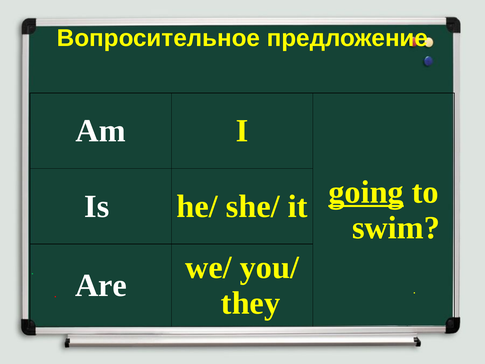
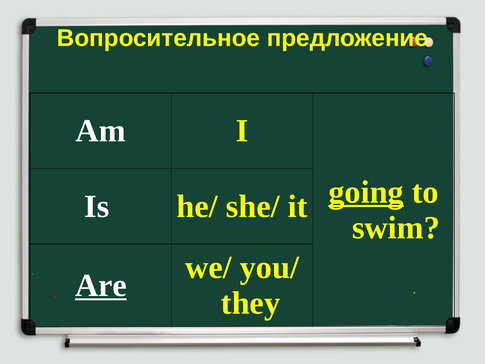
Are underline: none -> present
